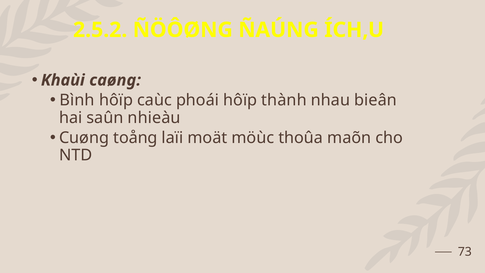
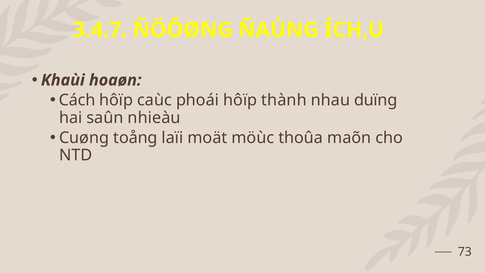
2.5.2: 2.5.2 -> 3.4.7
caøng: caøng -> hoaøn
Bình: Bình -> Cách
bieân: bieân -> duïng
